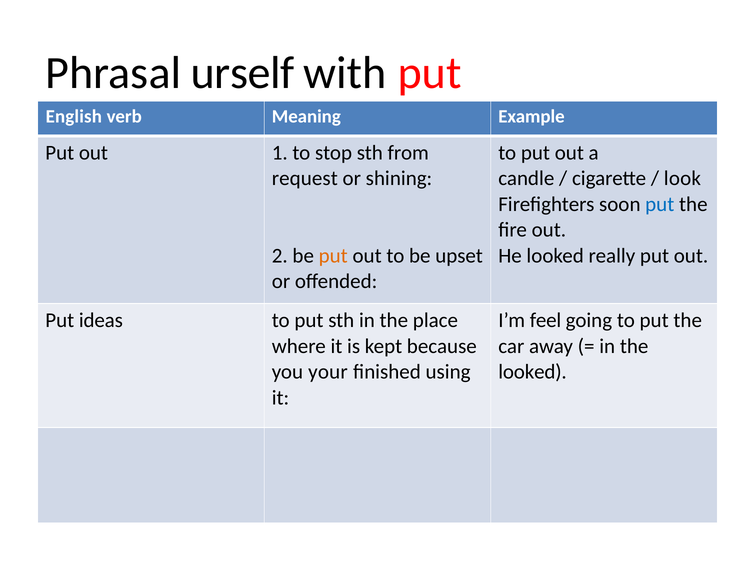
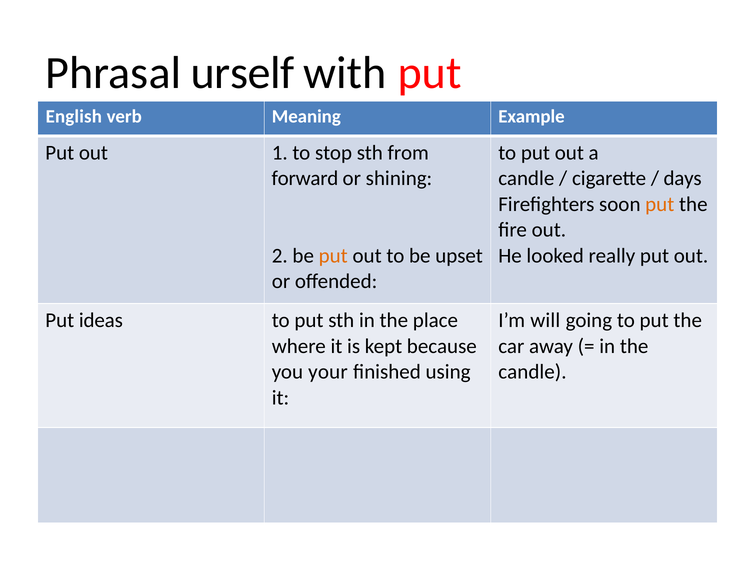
request: request -> forward
look: look -> days
put at (660, 204) colour: blue -> orange
feel: feel -> will
looked at (533, 371): looked -> candle
